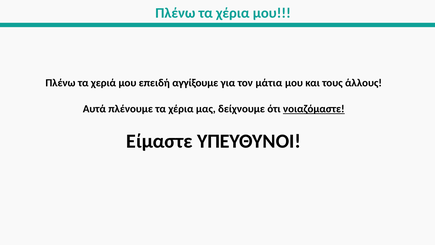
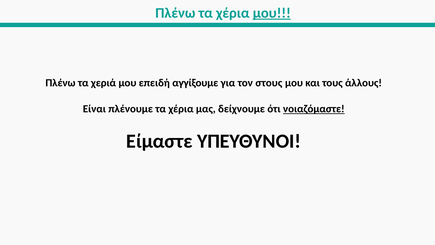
μου at (272, 13) underline: none -> present
μάτια: μάτια -> στους
Αυτά: Αυτά -> Είναι
